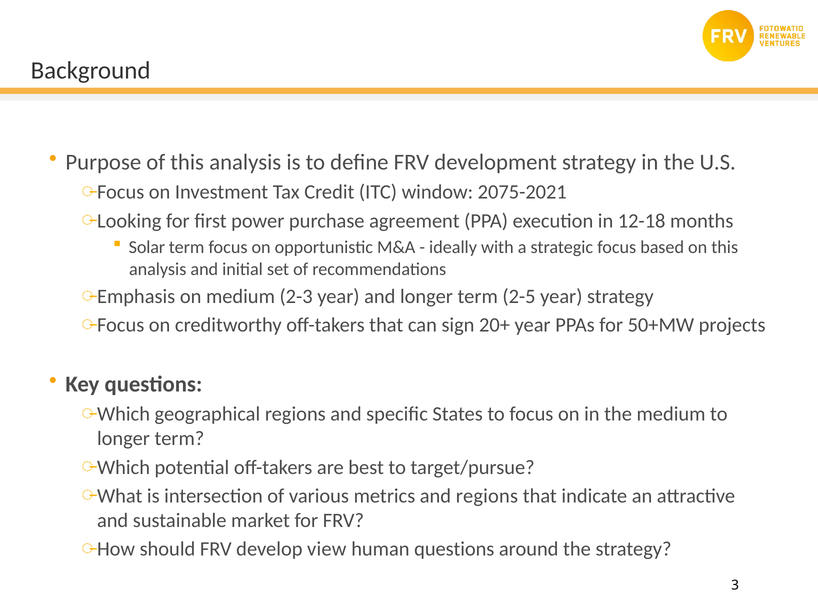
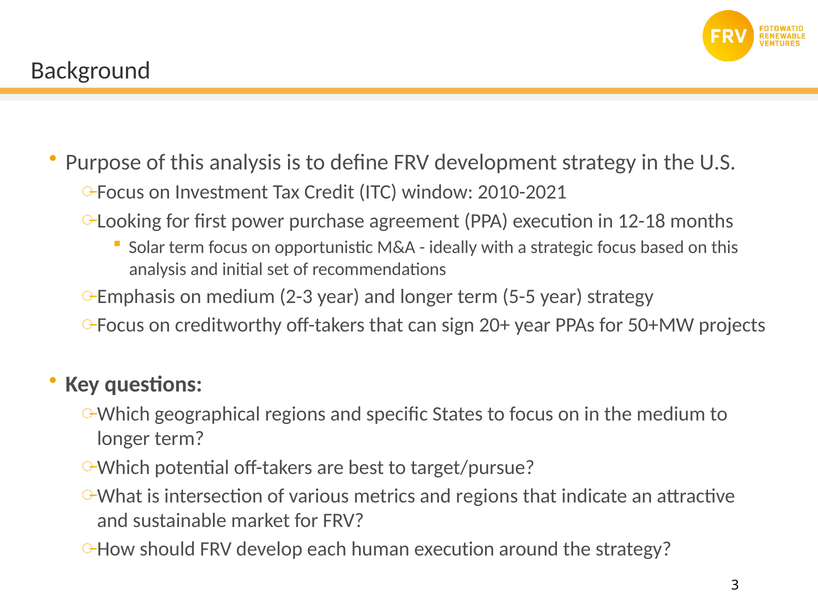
2075-2021: 2075-2021 -> 2010-2021
2-5: 2-5 -> 5-5
view: view -> each
human questions: questions -> execution
